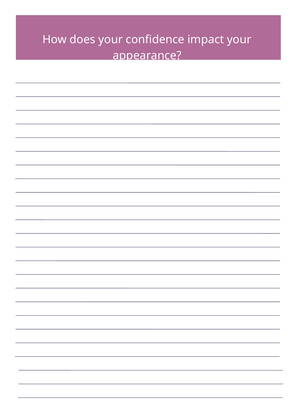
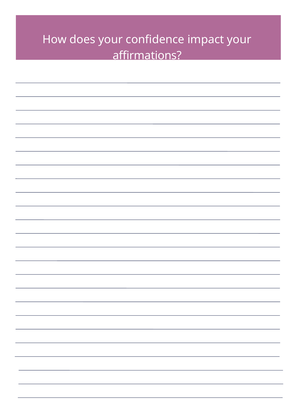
appearance: appearance -> affirmations
